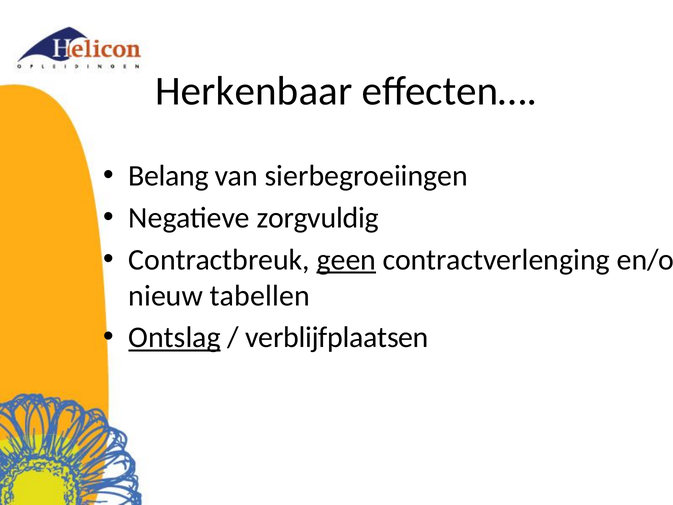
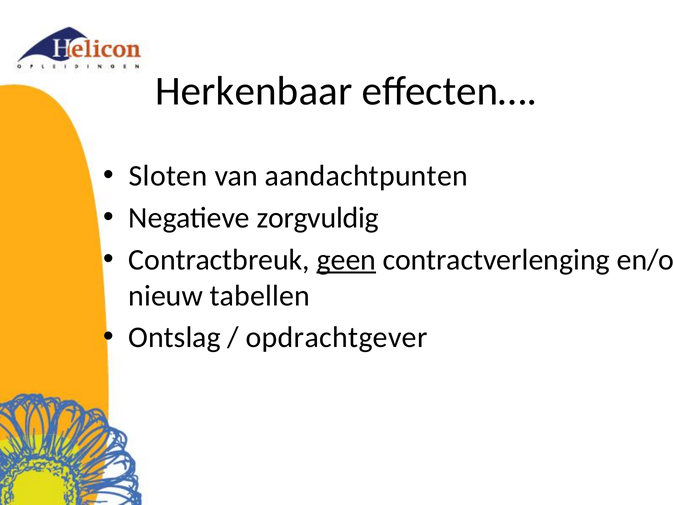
Belang: Belang -> Sloten
sierbegroeiingen: sierbegroeiingen -> aandachtpunten
Ontslag underline: present -> none
verblijfplaatsen: verblijfplaatsen -> opdrachtgever
